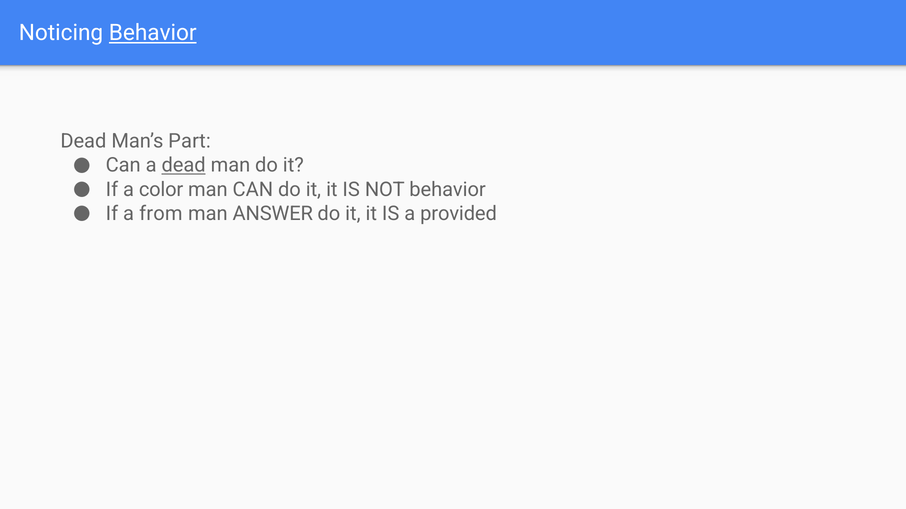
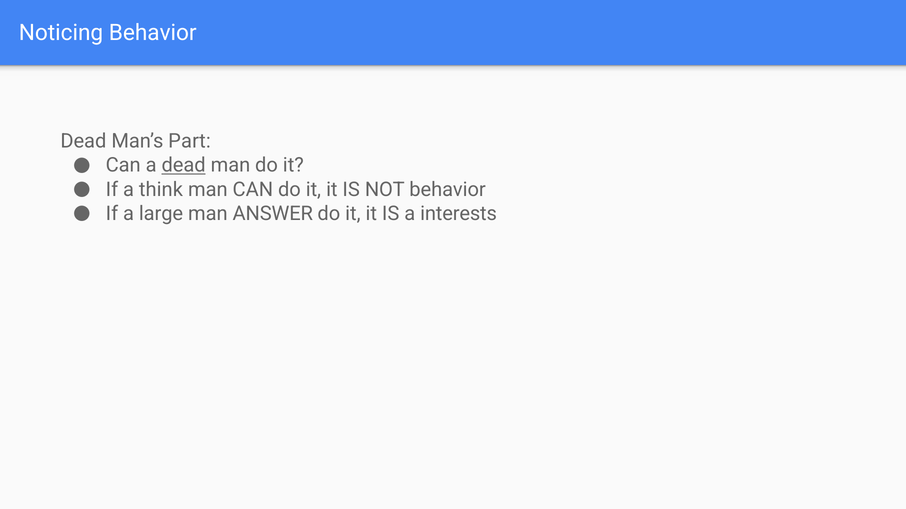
Behavior at (153, 33) underline: present -> none
color: color -> think
from: from -> large
provided: provided -> interests
